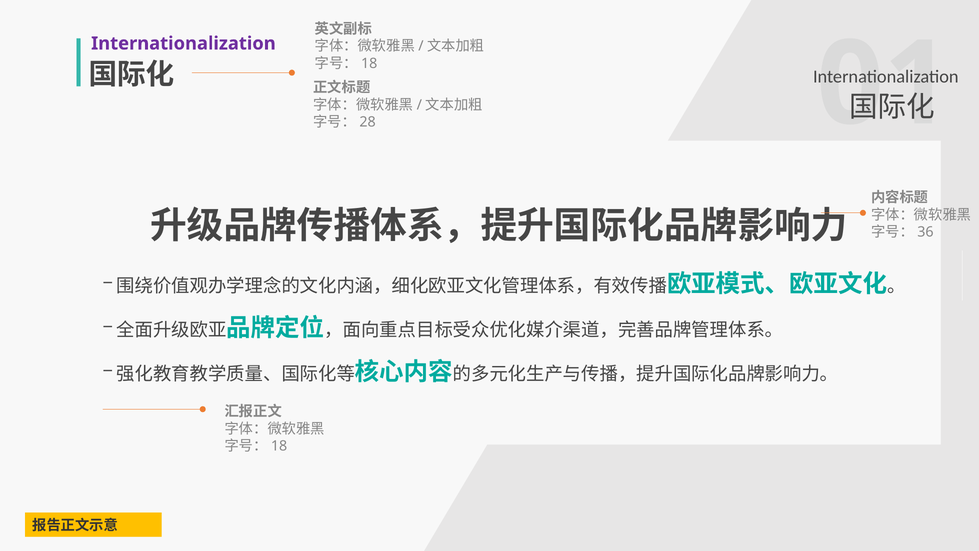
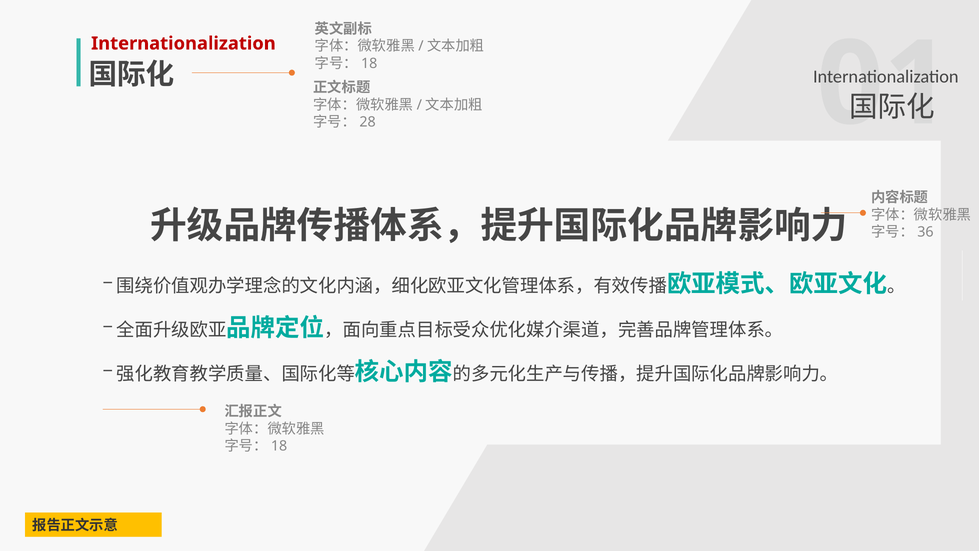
Internationalization at (183, 43) colour: purple -> red
